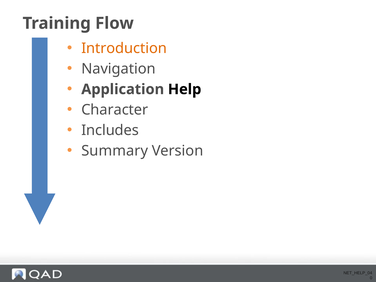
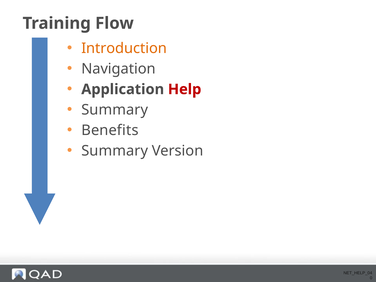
Help colour: black -> red
Character at (115, 110): Character -> Summary
Includes: Includes -> Benefits
